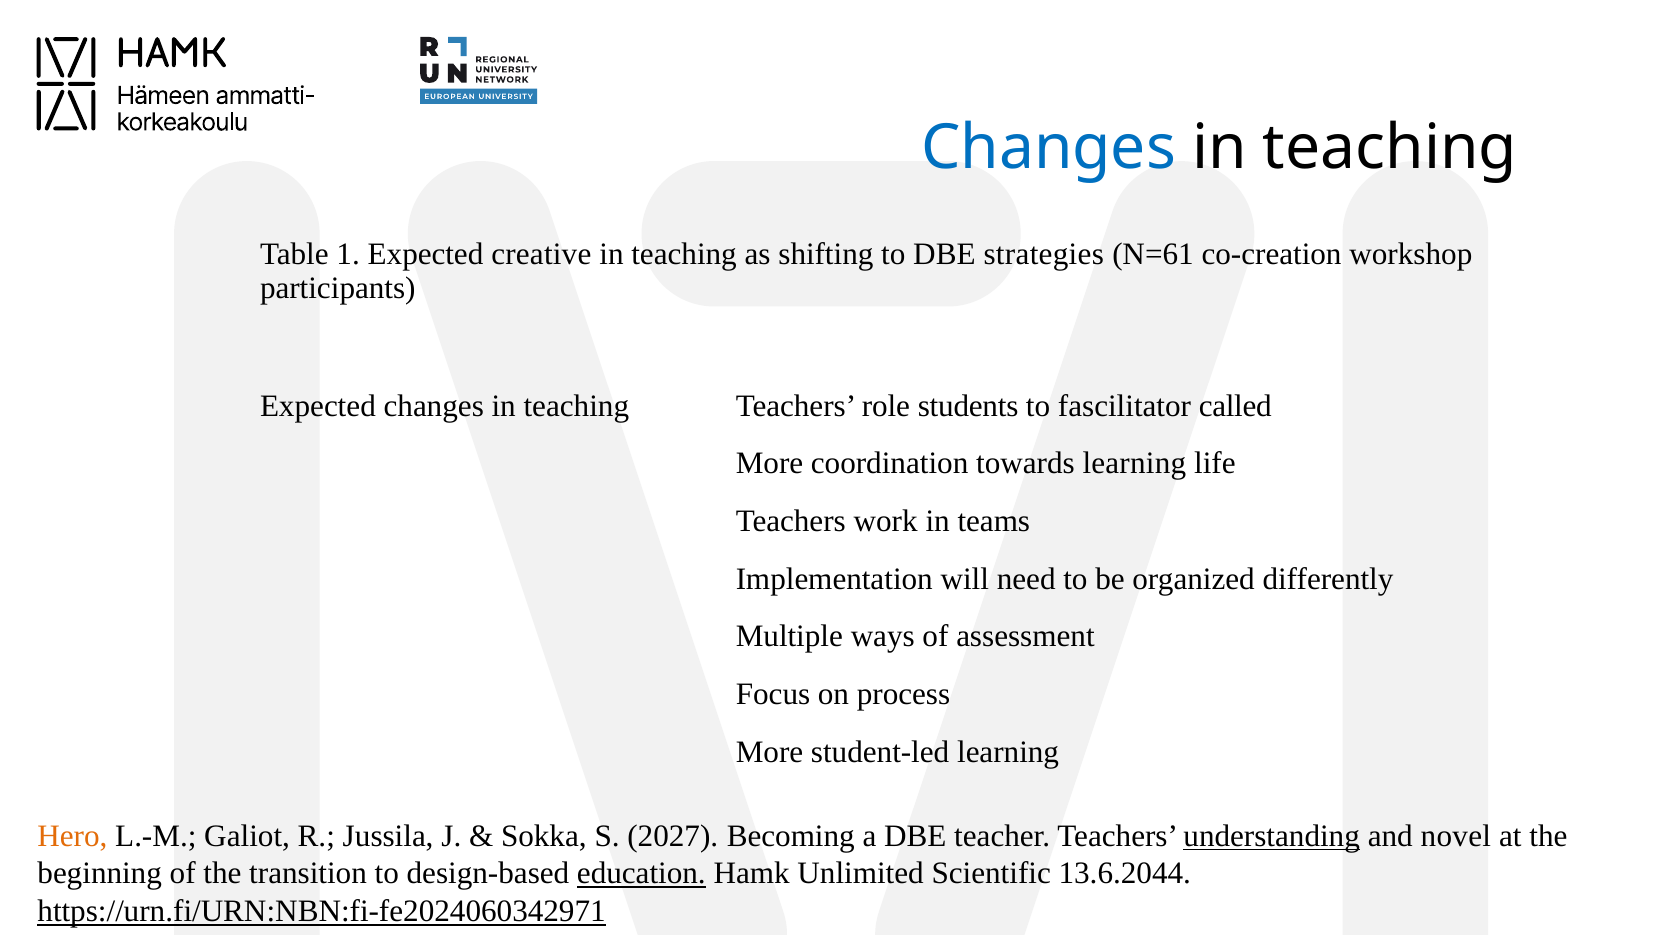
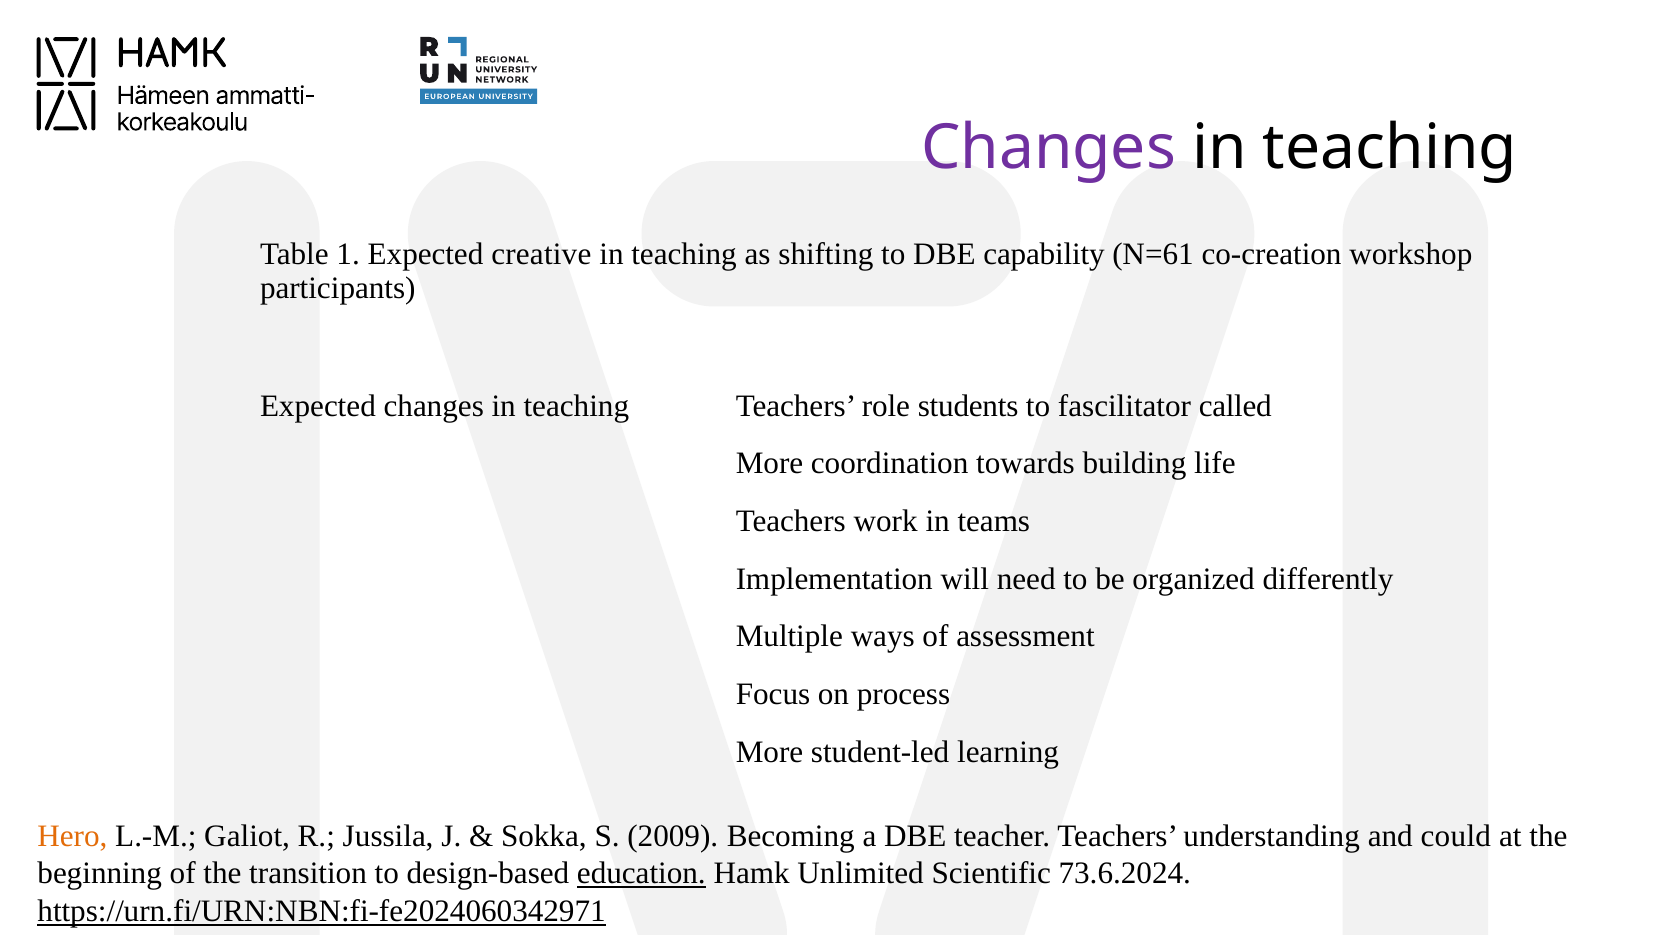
Changes at (1049, 148) colour: blue -> purple
strategies: strategies -> capability
towards learning: learning -> building
2027: 2027 -> 2009
understanding underline: present -> none
novel: novel -> could
13.6.2044: 13.6.2044 -> 73.6.2024
